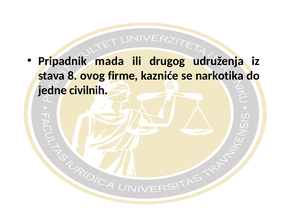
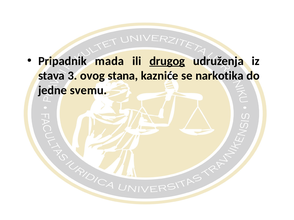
drugog underline: none -> present
8: 8 -> 3
firme: firme -> stana
civilnih: civilnih -> svemu
